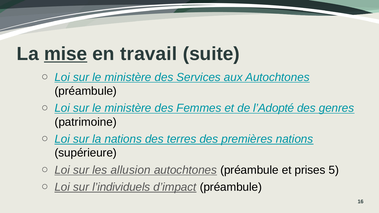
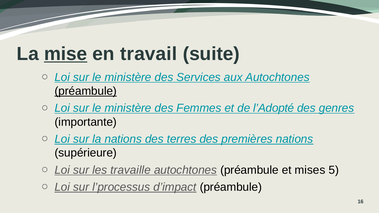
préambule at (86, 91) underline: none -> present
patrimoine: patrimoine -> importante
allusion: allusion -> travaille
prises: prises -> mises
l’individuels: l’individuels -> l’processus
